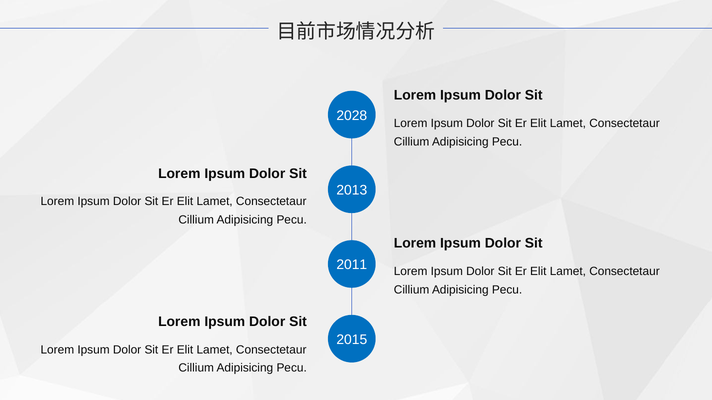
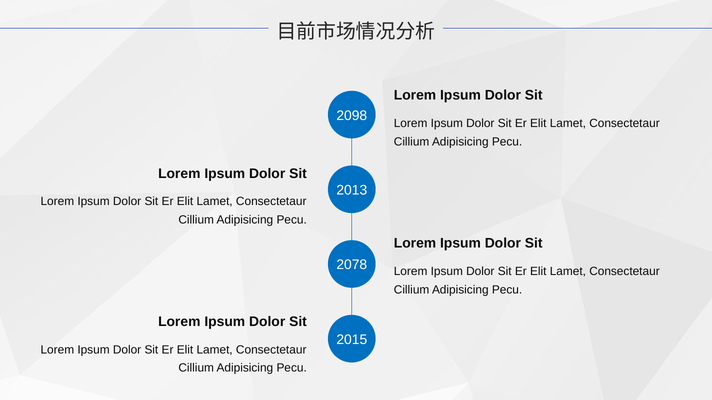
2028: 2028 -> 2098
2011: 2011 -> 2078
